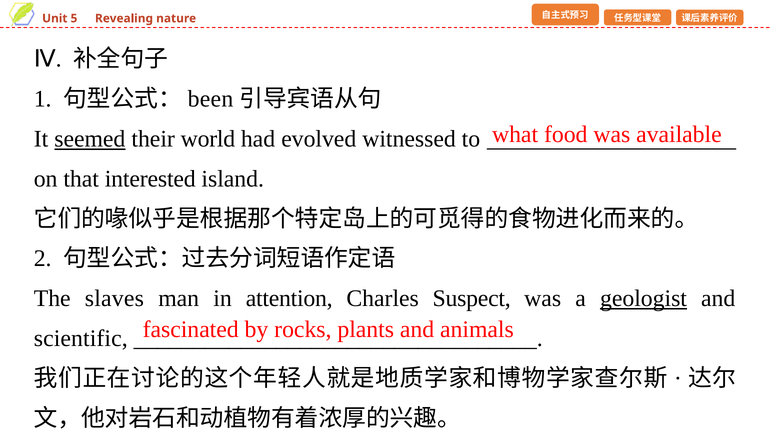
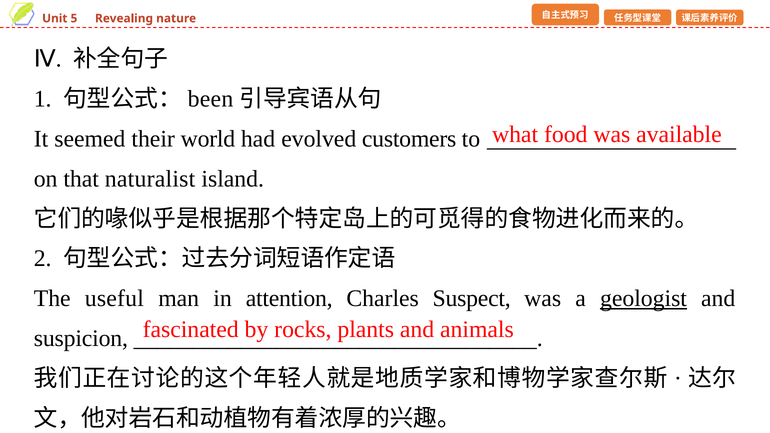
seemed underline: present -> none
witnessed: witnessed -> customers
interested: interested -> naturalist
slaves: slaves -> useful
scientific: scientific -> suspicion
